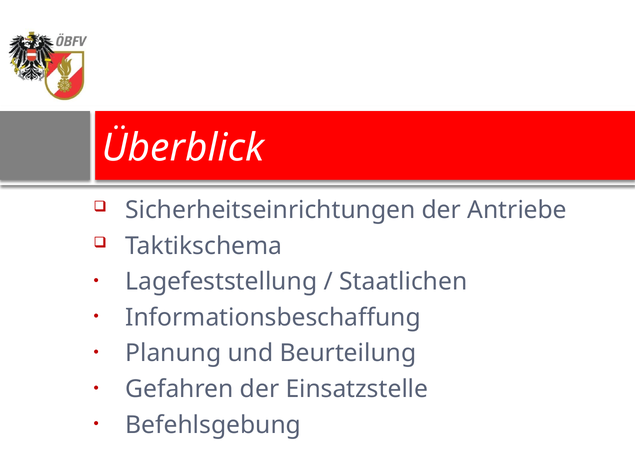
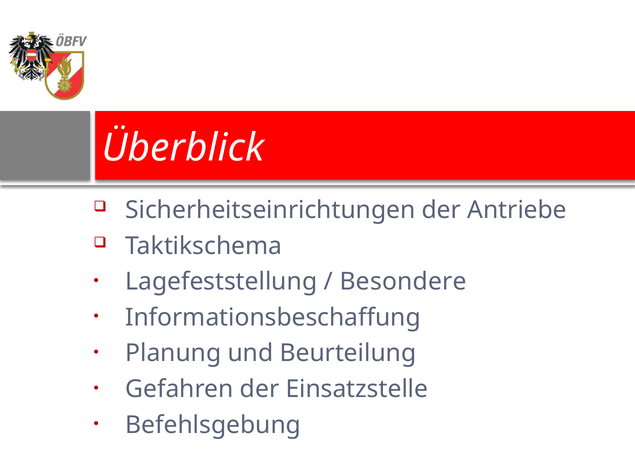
Staatlichen: Staatlichen -> Besondere
